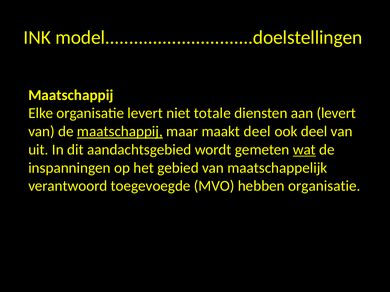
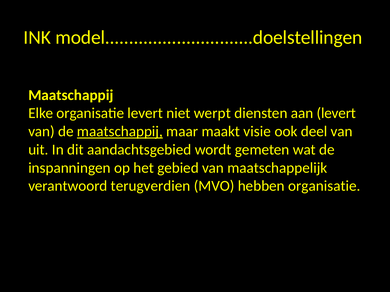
totale: totale -> werpt
maakt deel: deel -> visie
wat underline: present -> none
toegevoegde: toegevoegde -> terugverdien
